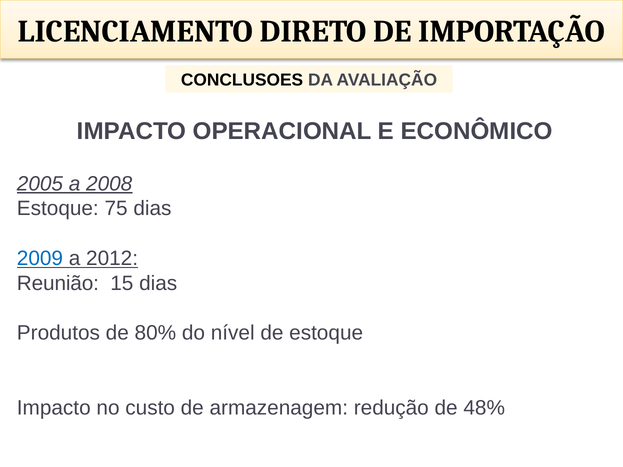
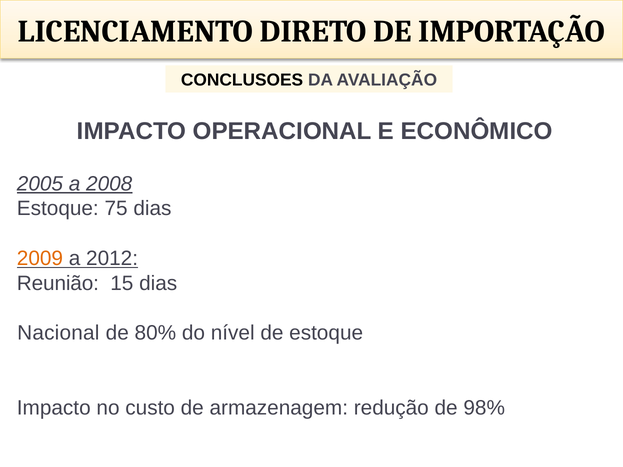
2009 colour: blue -> orange
Produtos: Produtos -> Nacional
48%: 48% -> 98%
